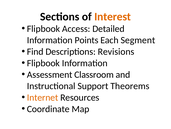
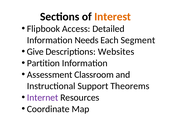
Points: Points -> Needs
Find: Find -> Give
Revisions: Revisions -> Websites
Flipbook at (43, 63): Flipbook -> Partition
Internet colour: orange -> purple
